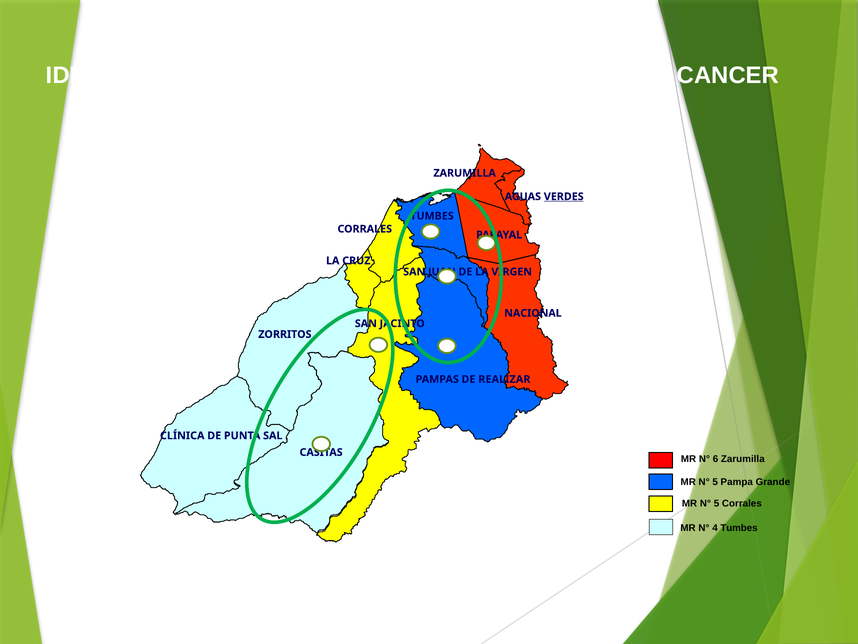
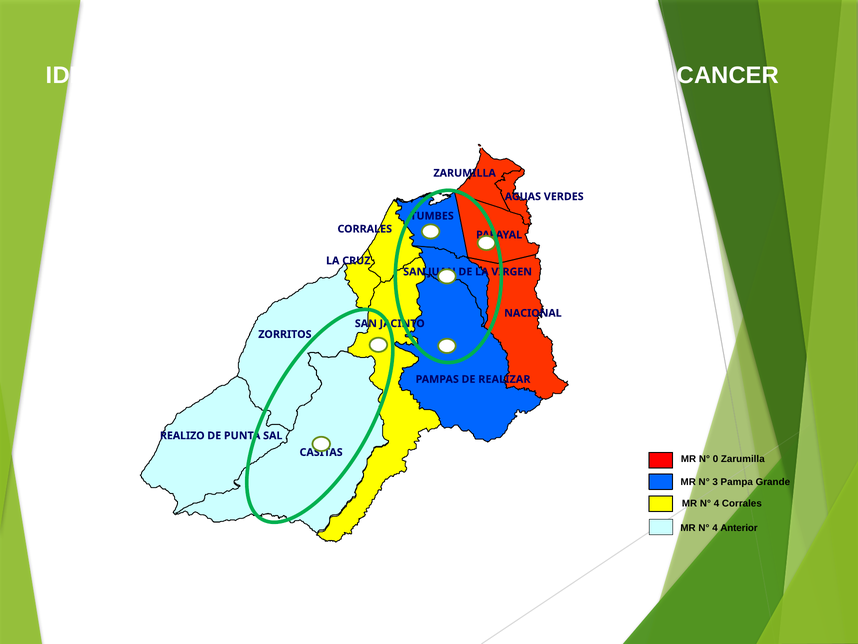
VERDES underline: present -> none
CLÍNICA: CLÍNICA -> REALIZO
6: 6 -> 0
5 at (715, 482): 5 -> 3
5 at (716, 503): 5 -> 4
4 Tumbes: Tumbes -> Anterior
